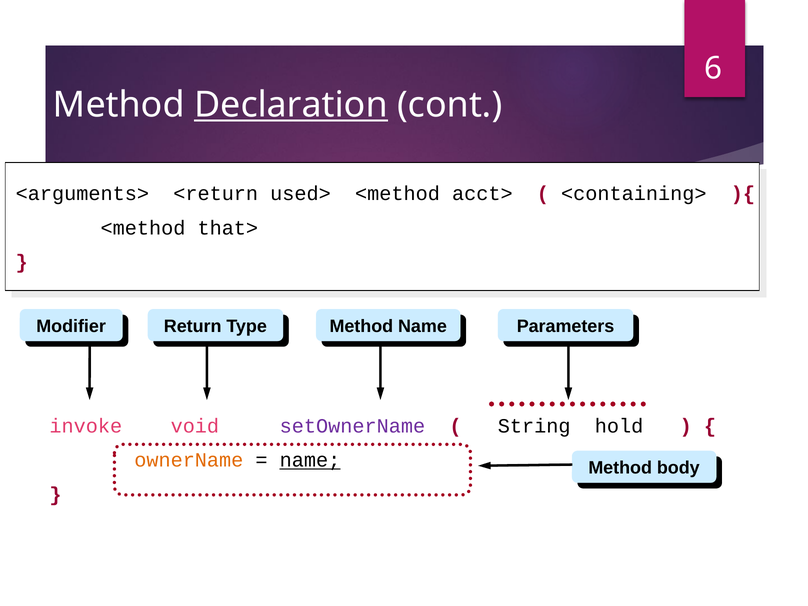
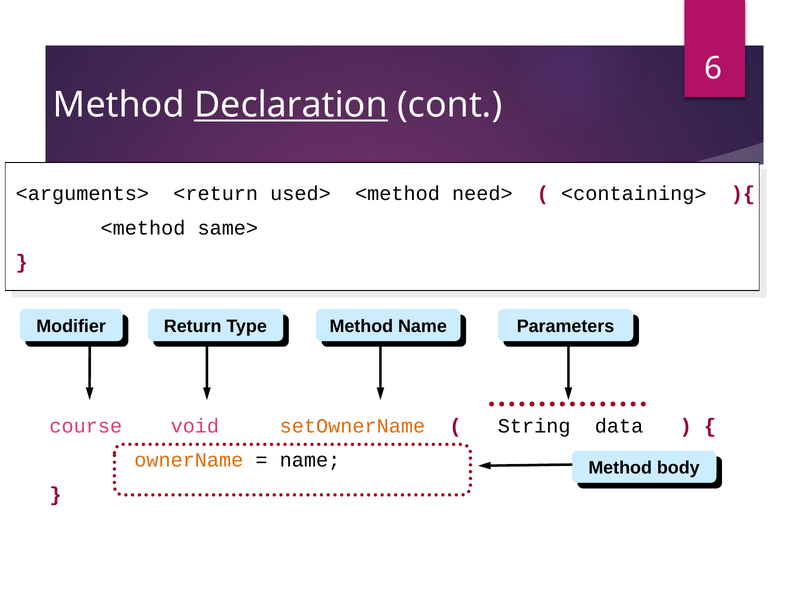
acct>: acct> -> need>
that>: that> -> same>
invoke: invoke -> course
setOwnerName colour: purple -> orange
hold: hold -> data
name at (310, 460) underline: present -> none
